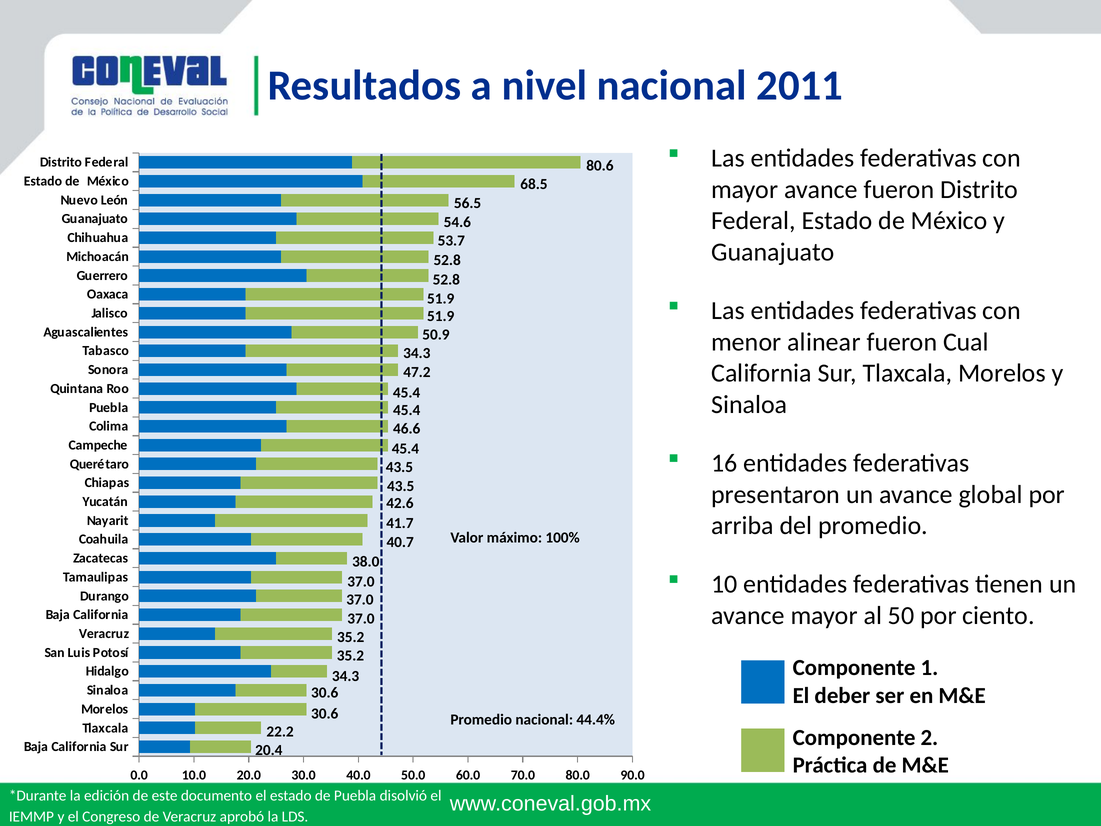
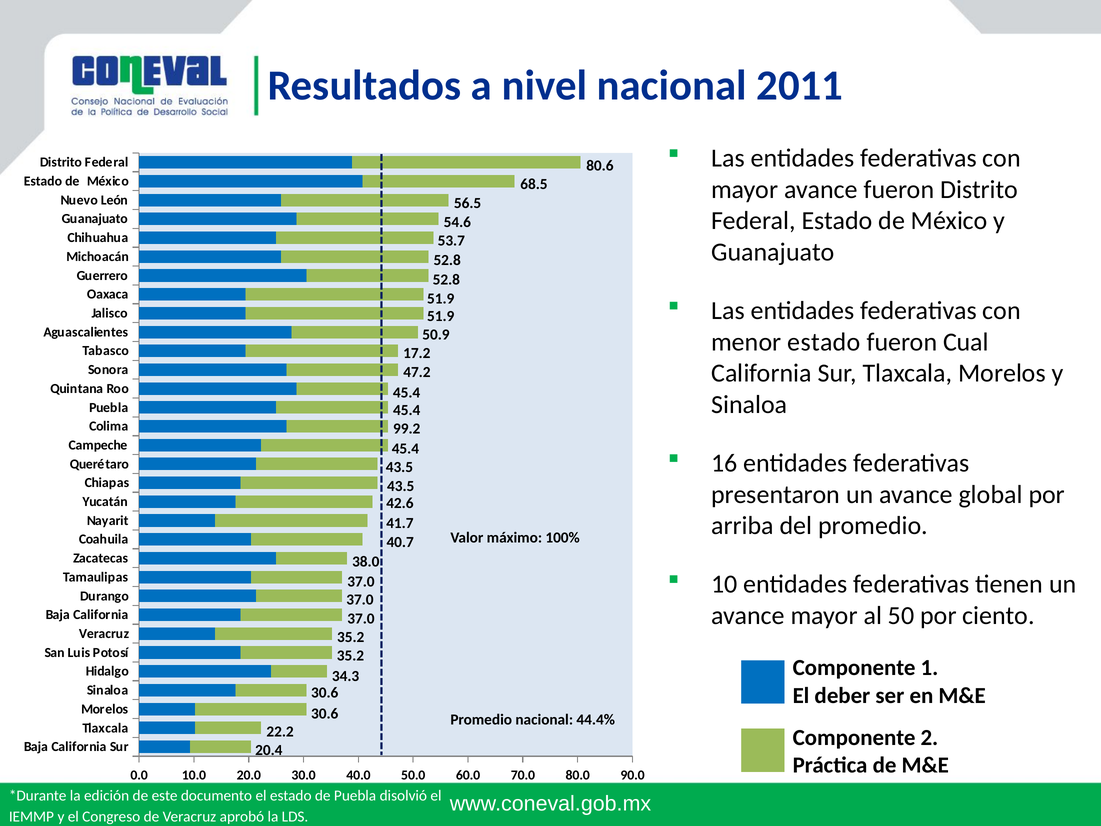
menor alinear: alinear -> estado
34.3 at (417, 353): 34.3 -> 17.2
46.6: 46.6 -> 99.2
